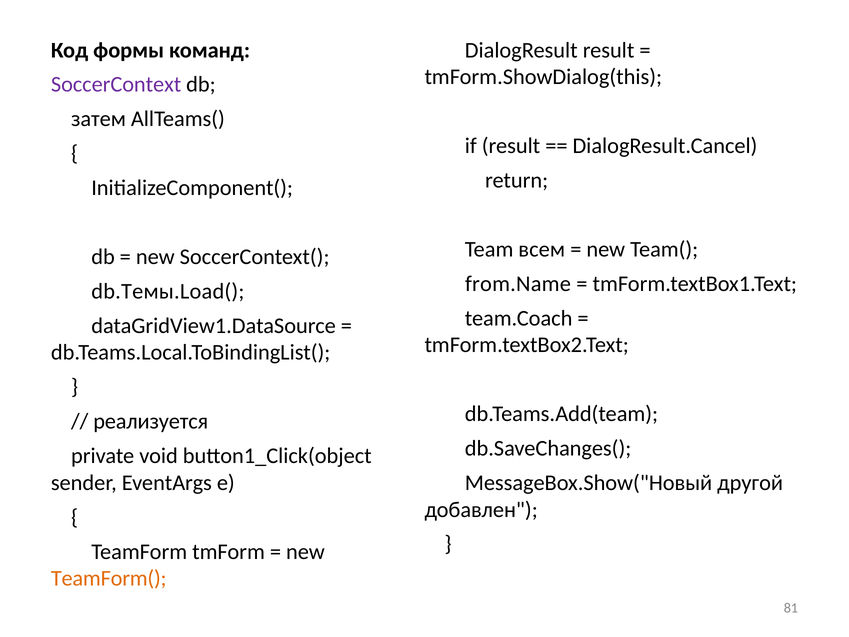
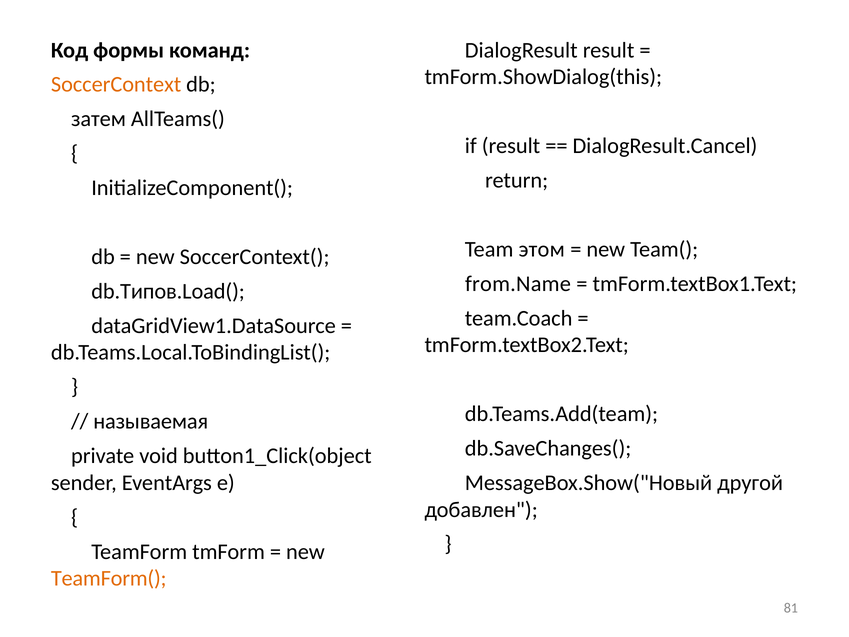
SoccerContext colour: purple -> orange
всем: всем -> этом
db.Темы.Load(: db.Темы.Load( -> db.Типов.Load(
реализуется: реализуется -> называемая
